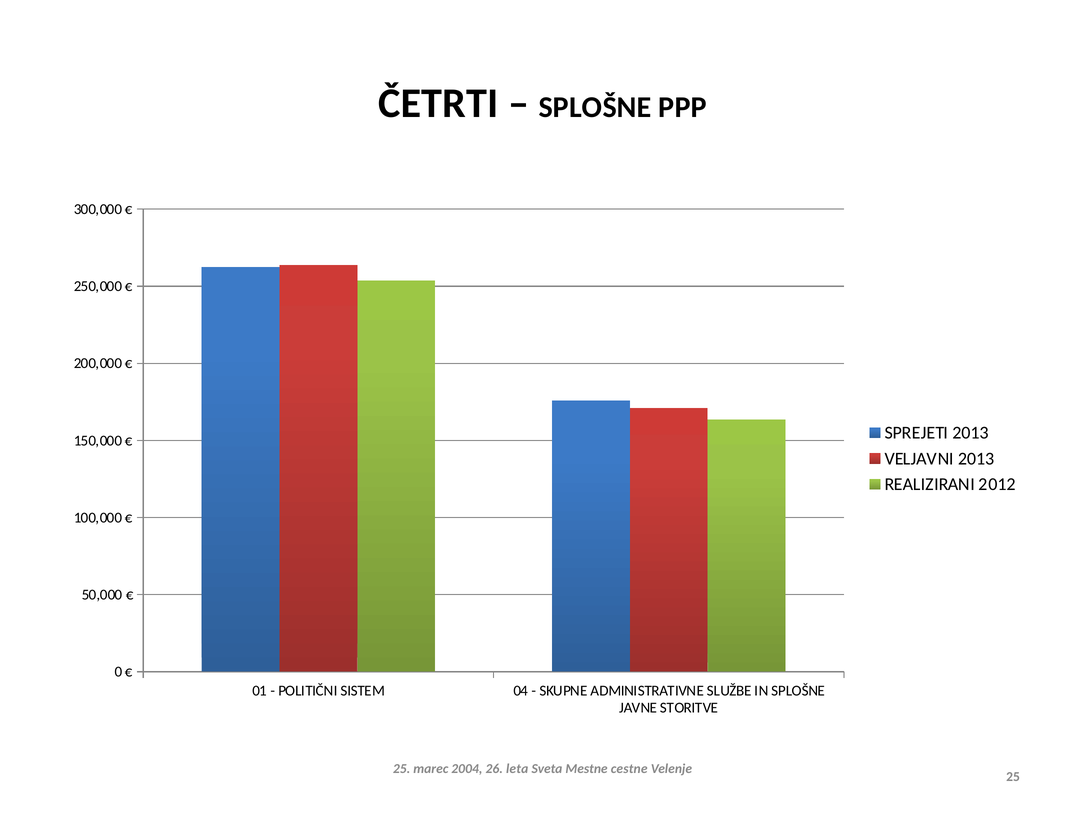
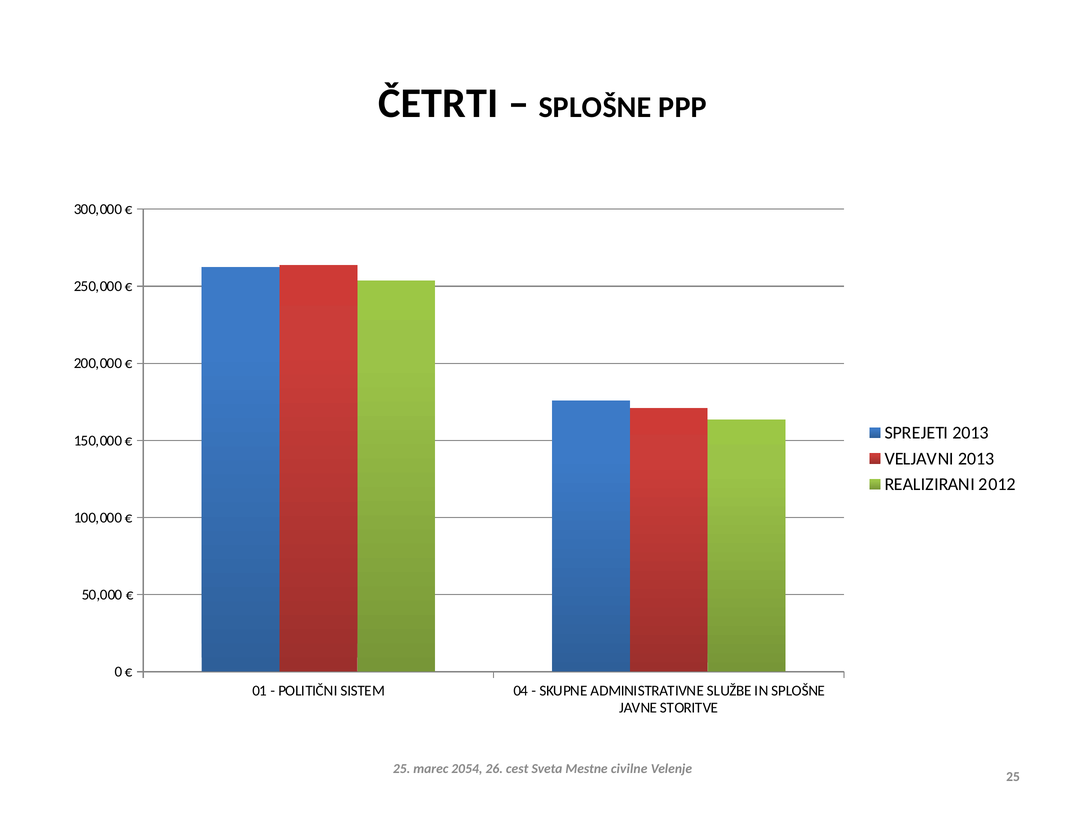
2004: 2004 -> 2054
leta: leta -> cest
cestne: cestne -> civilne
